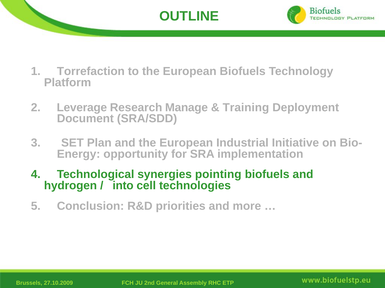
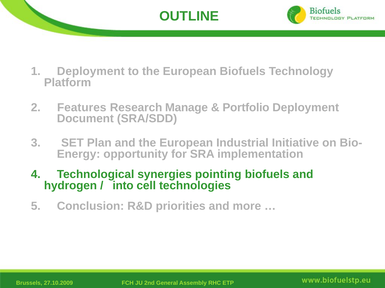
Torrefaction at (91, 71): Torrefaction -> Deployment
Leverage: Leverage -> Features
Training: Training -> Portfolio
